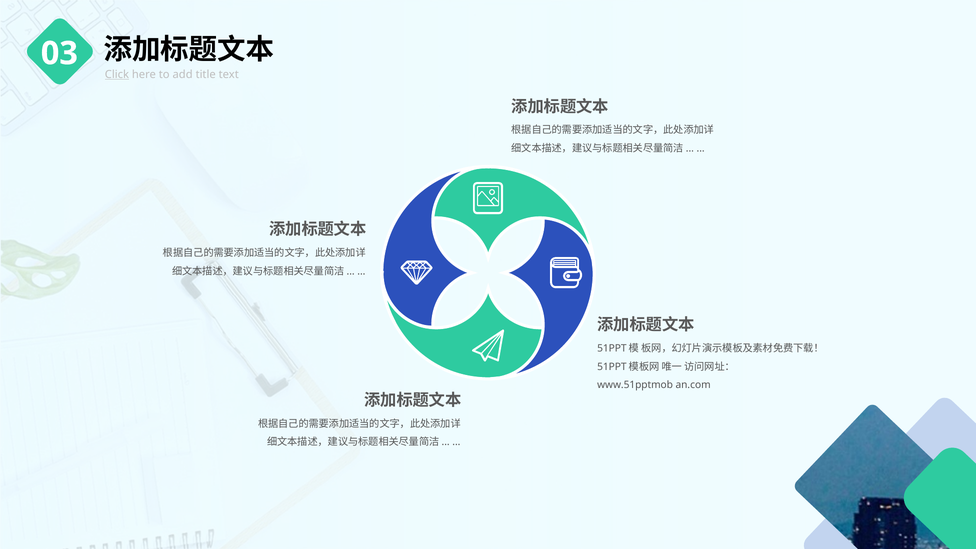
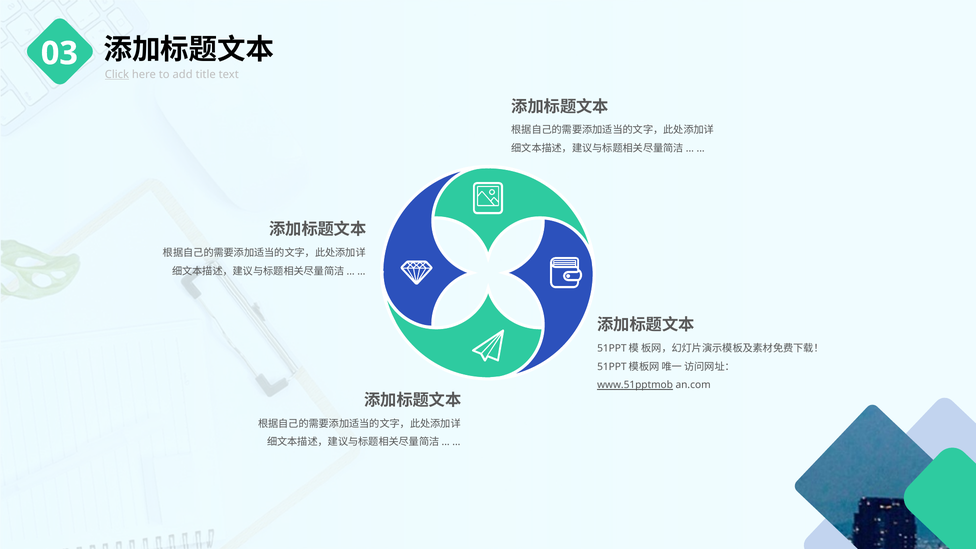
www.51pptmob underline: none -> present
